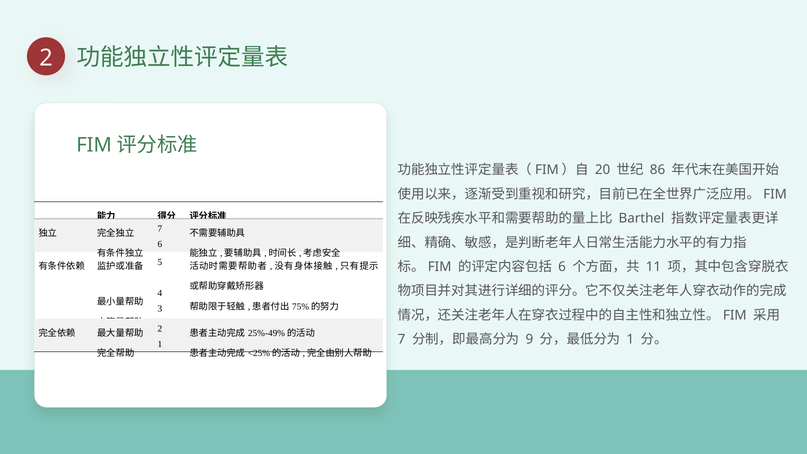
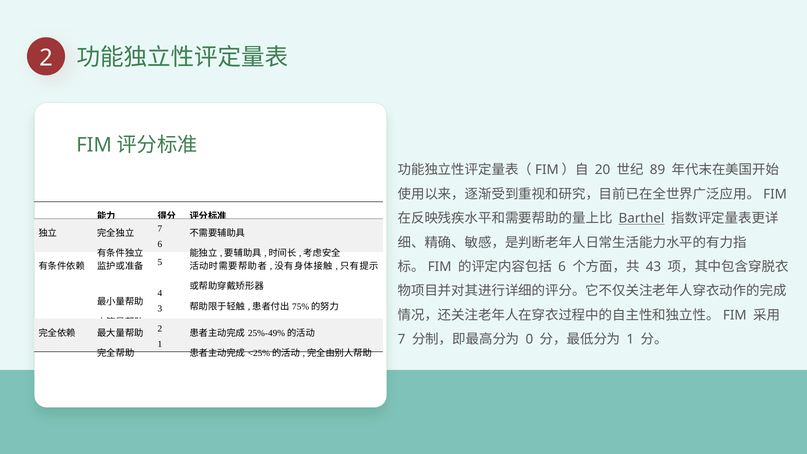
86: 86 -> 89
Barthel underline: none -> present
11: 11 -> 43
9: 9 -> 0
